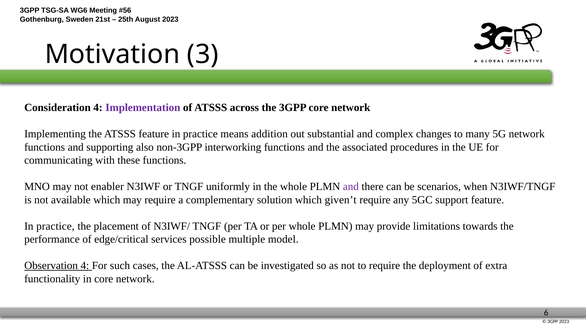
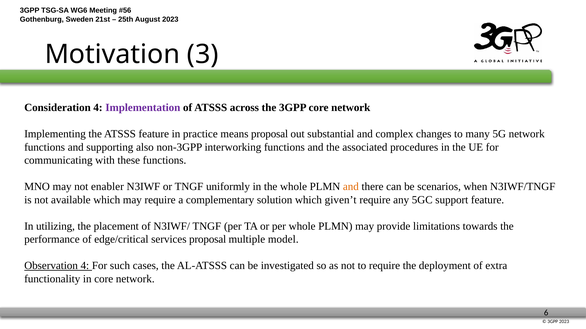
means addition: addition -> proposal
and at (351, 187) colour: purple -> orange
practice at (55, 227): practice -> utilizing
services possible: possible -> proposal
